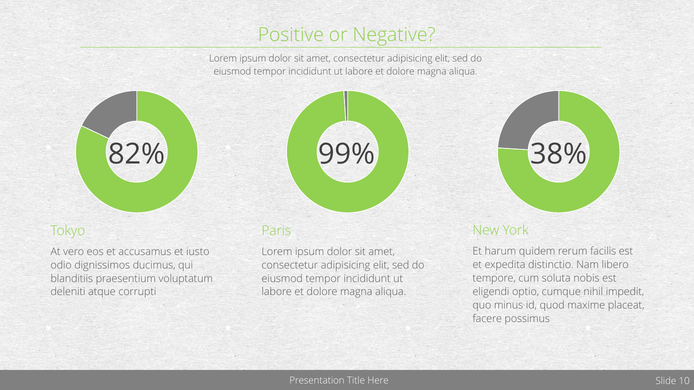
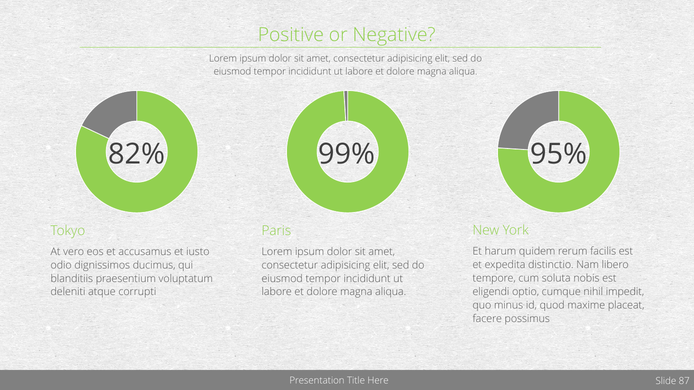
38%: 38% -> 95%
10: 10 -> 87
